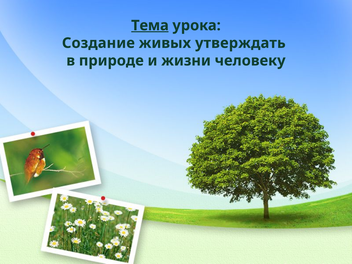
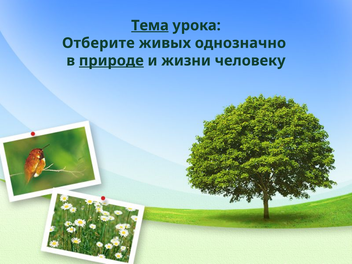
Создание: Создание -> Отберите
утверждать: утверждать -> однозначно
природе underline: none -> present
